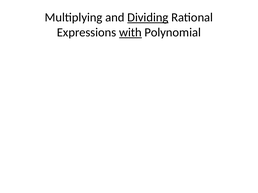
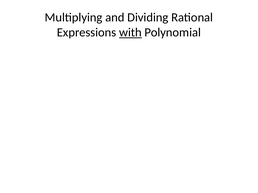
Dividing underline: present -> none
